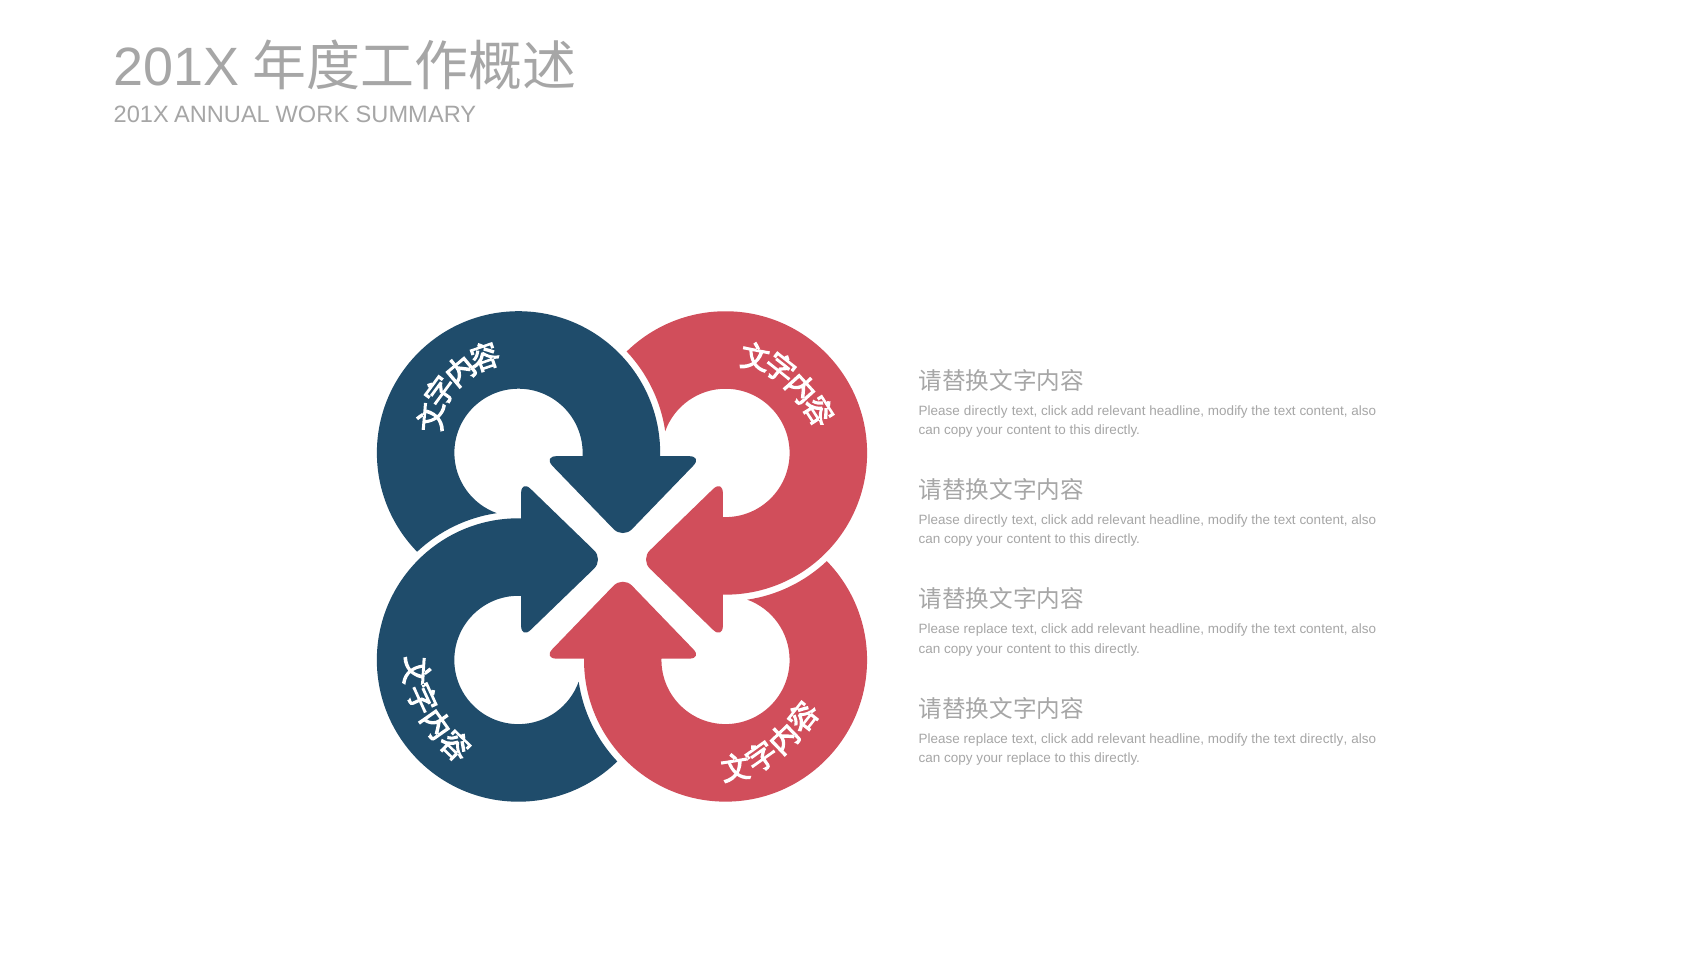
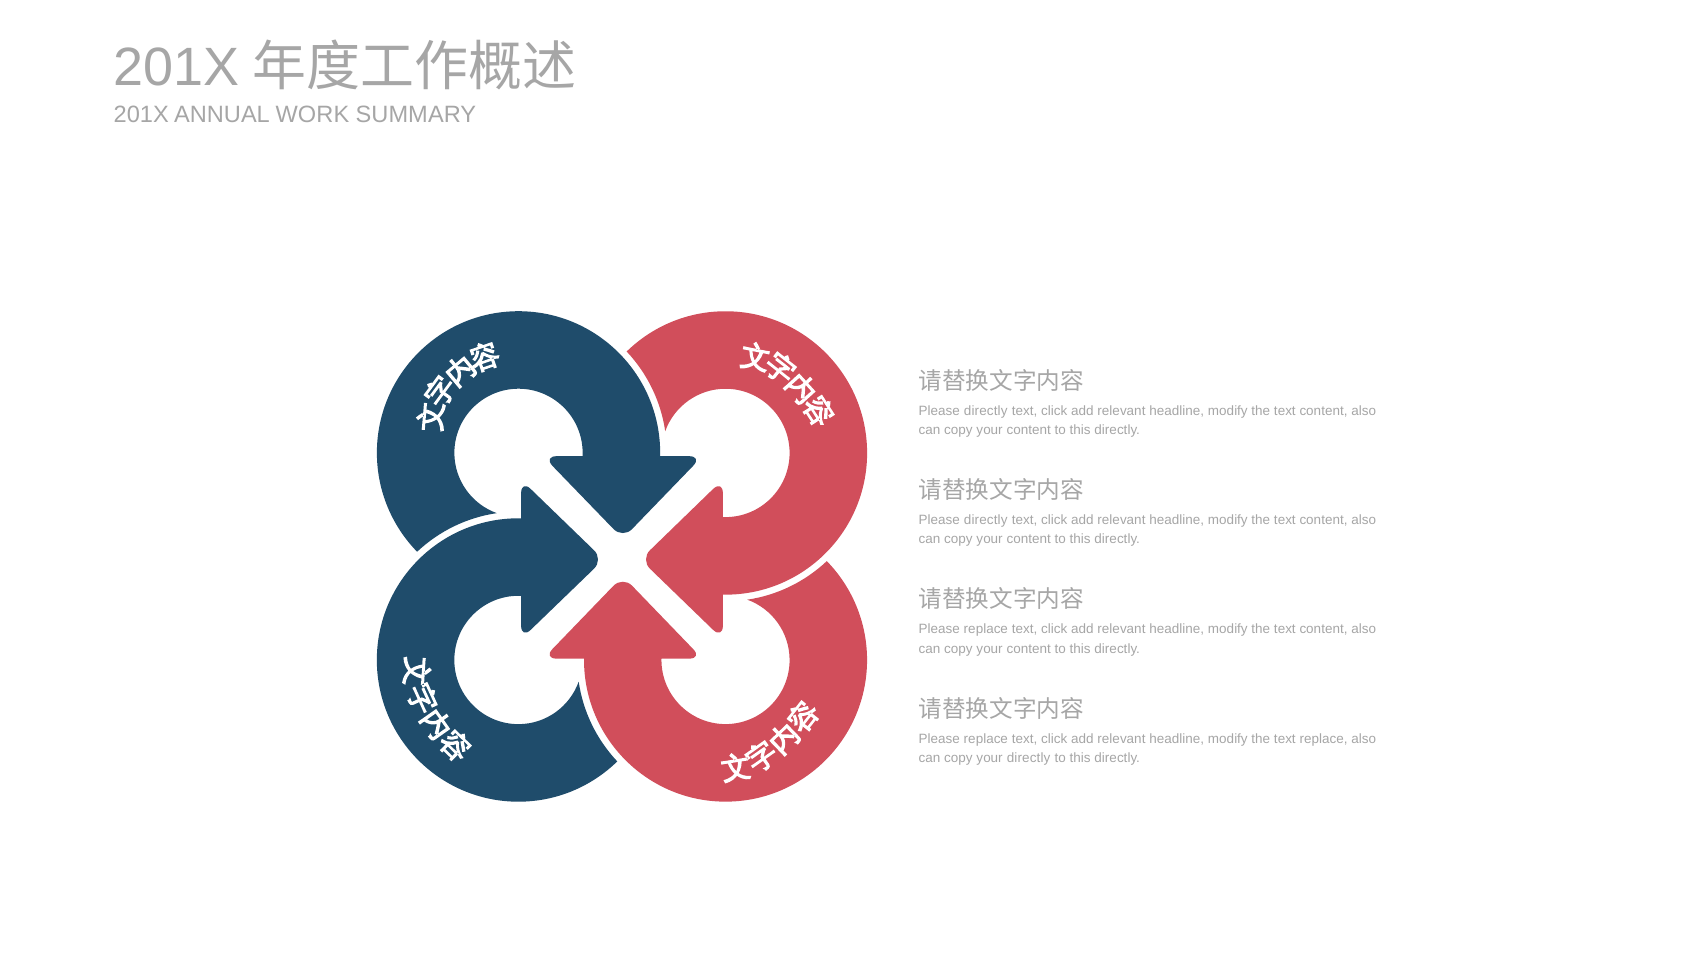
text directly: directly -> replace
your replace: replace -> directly
